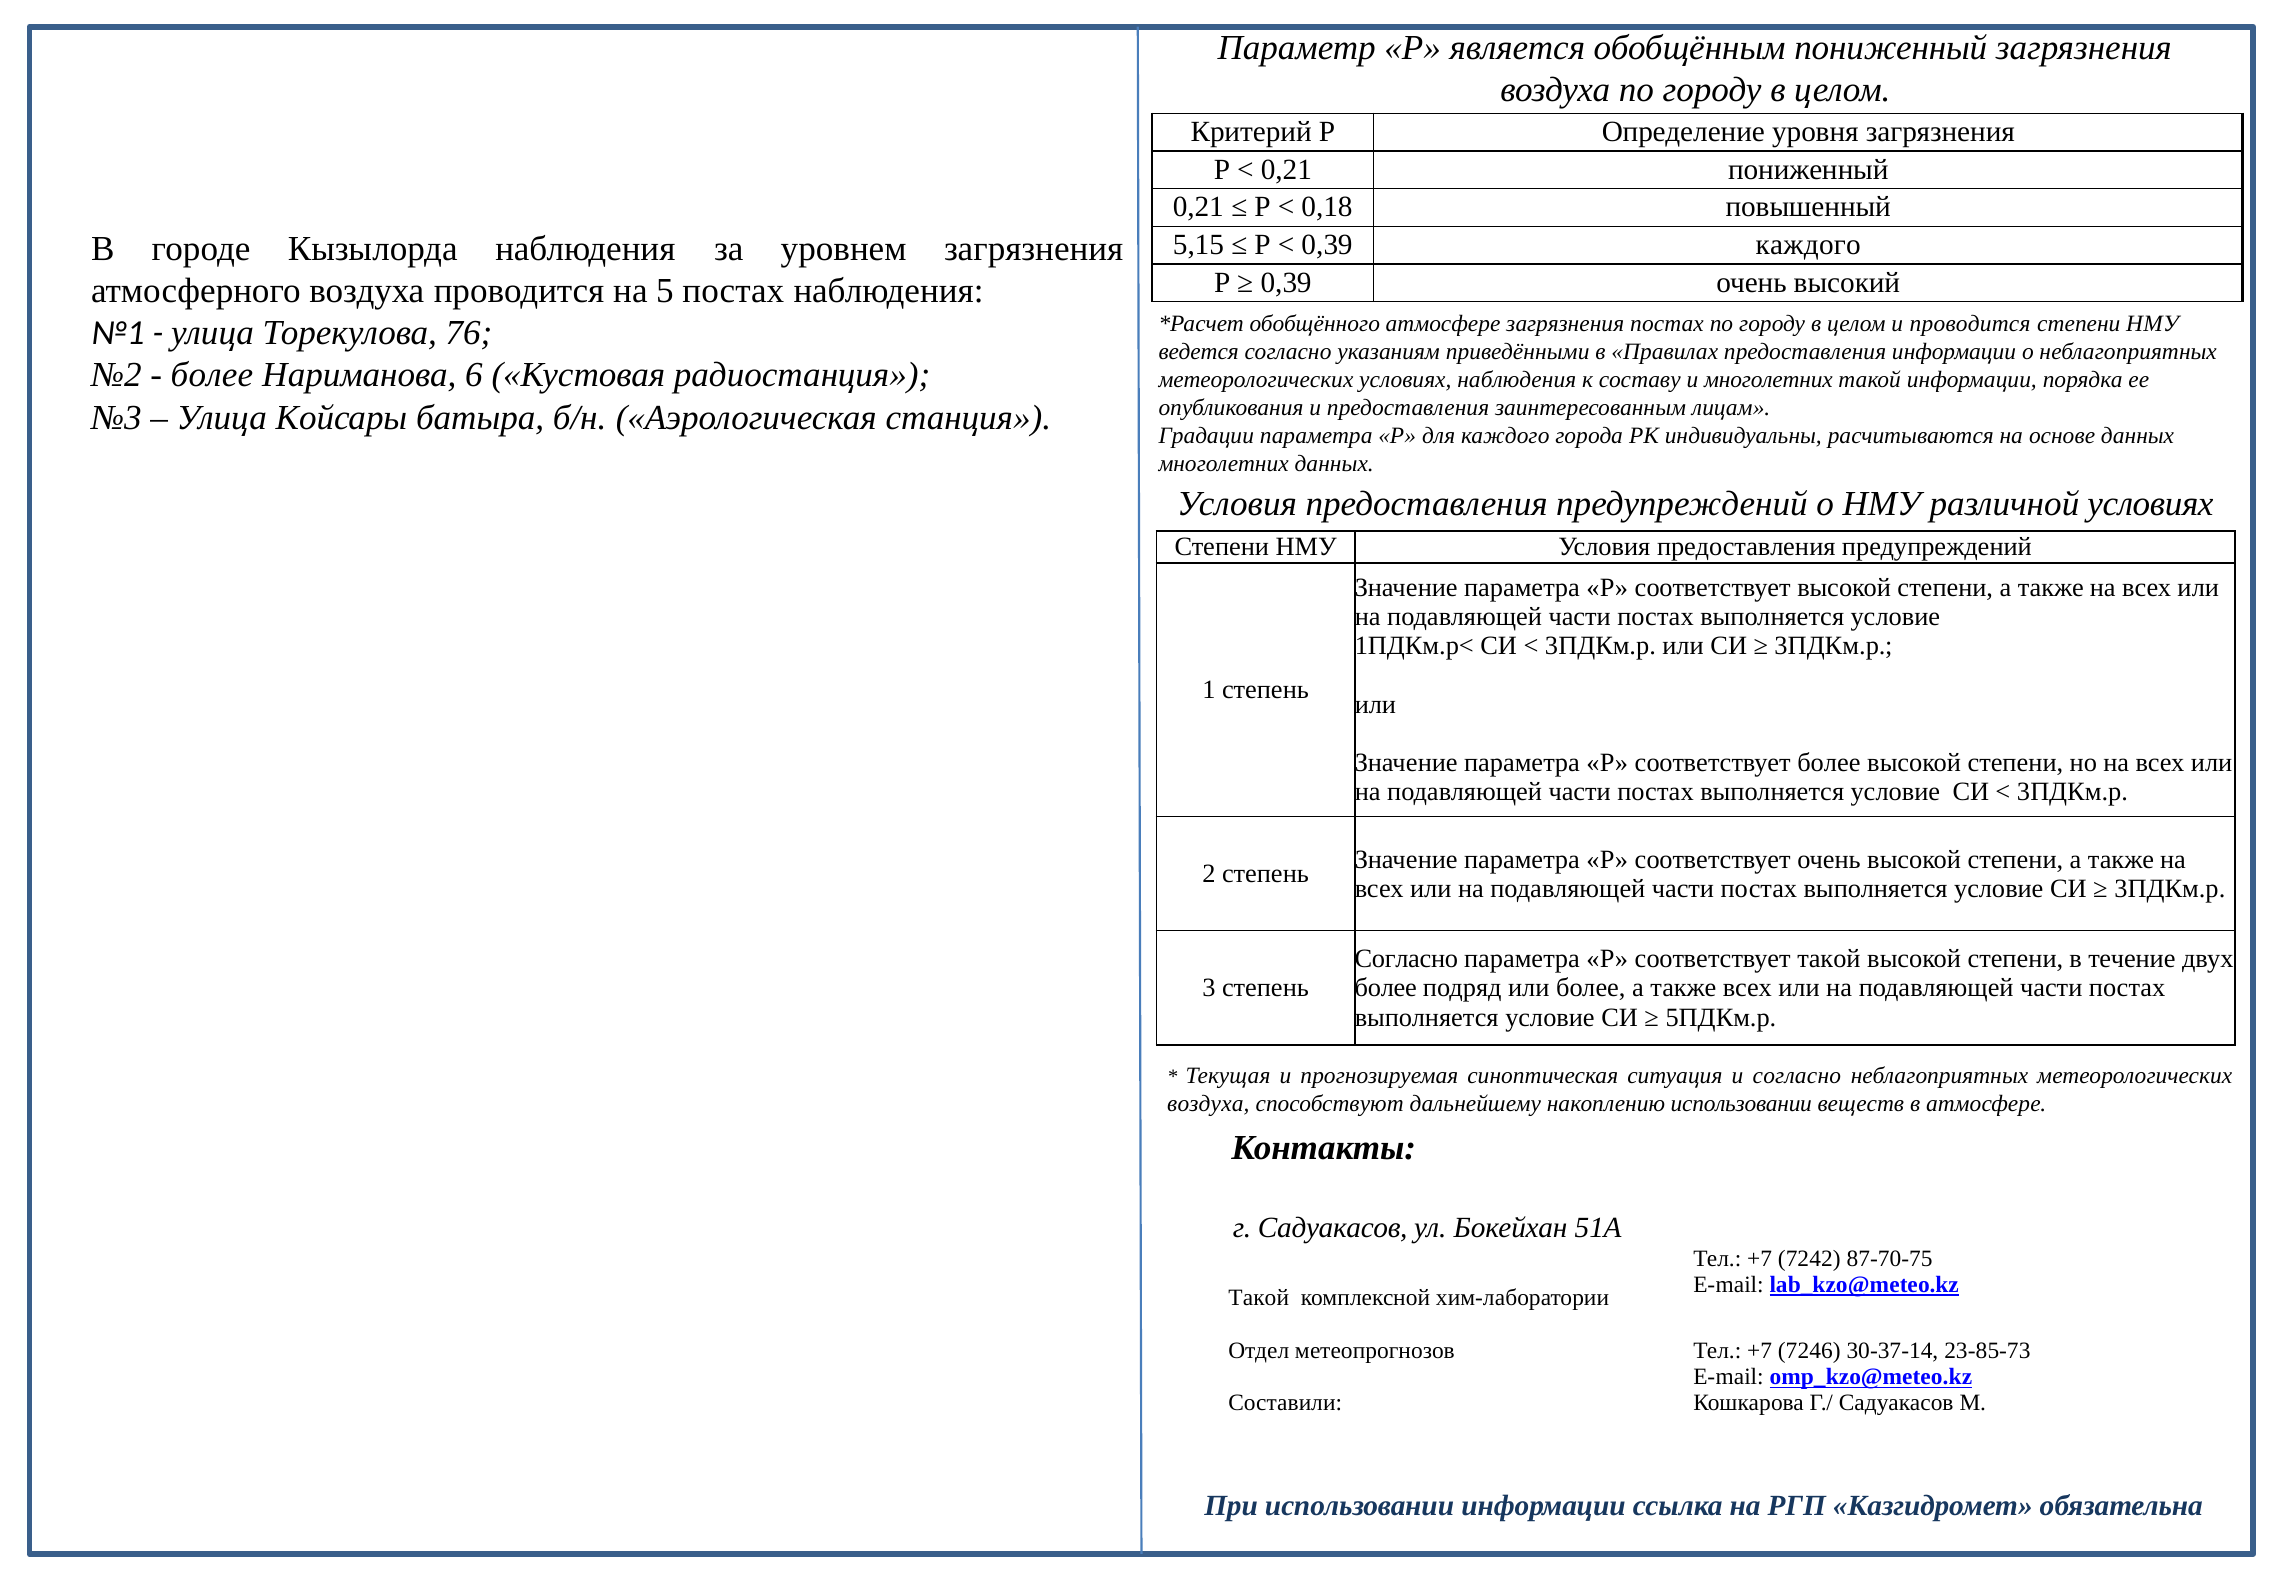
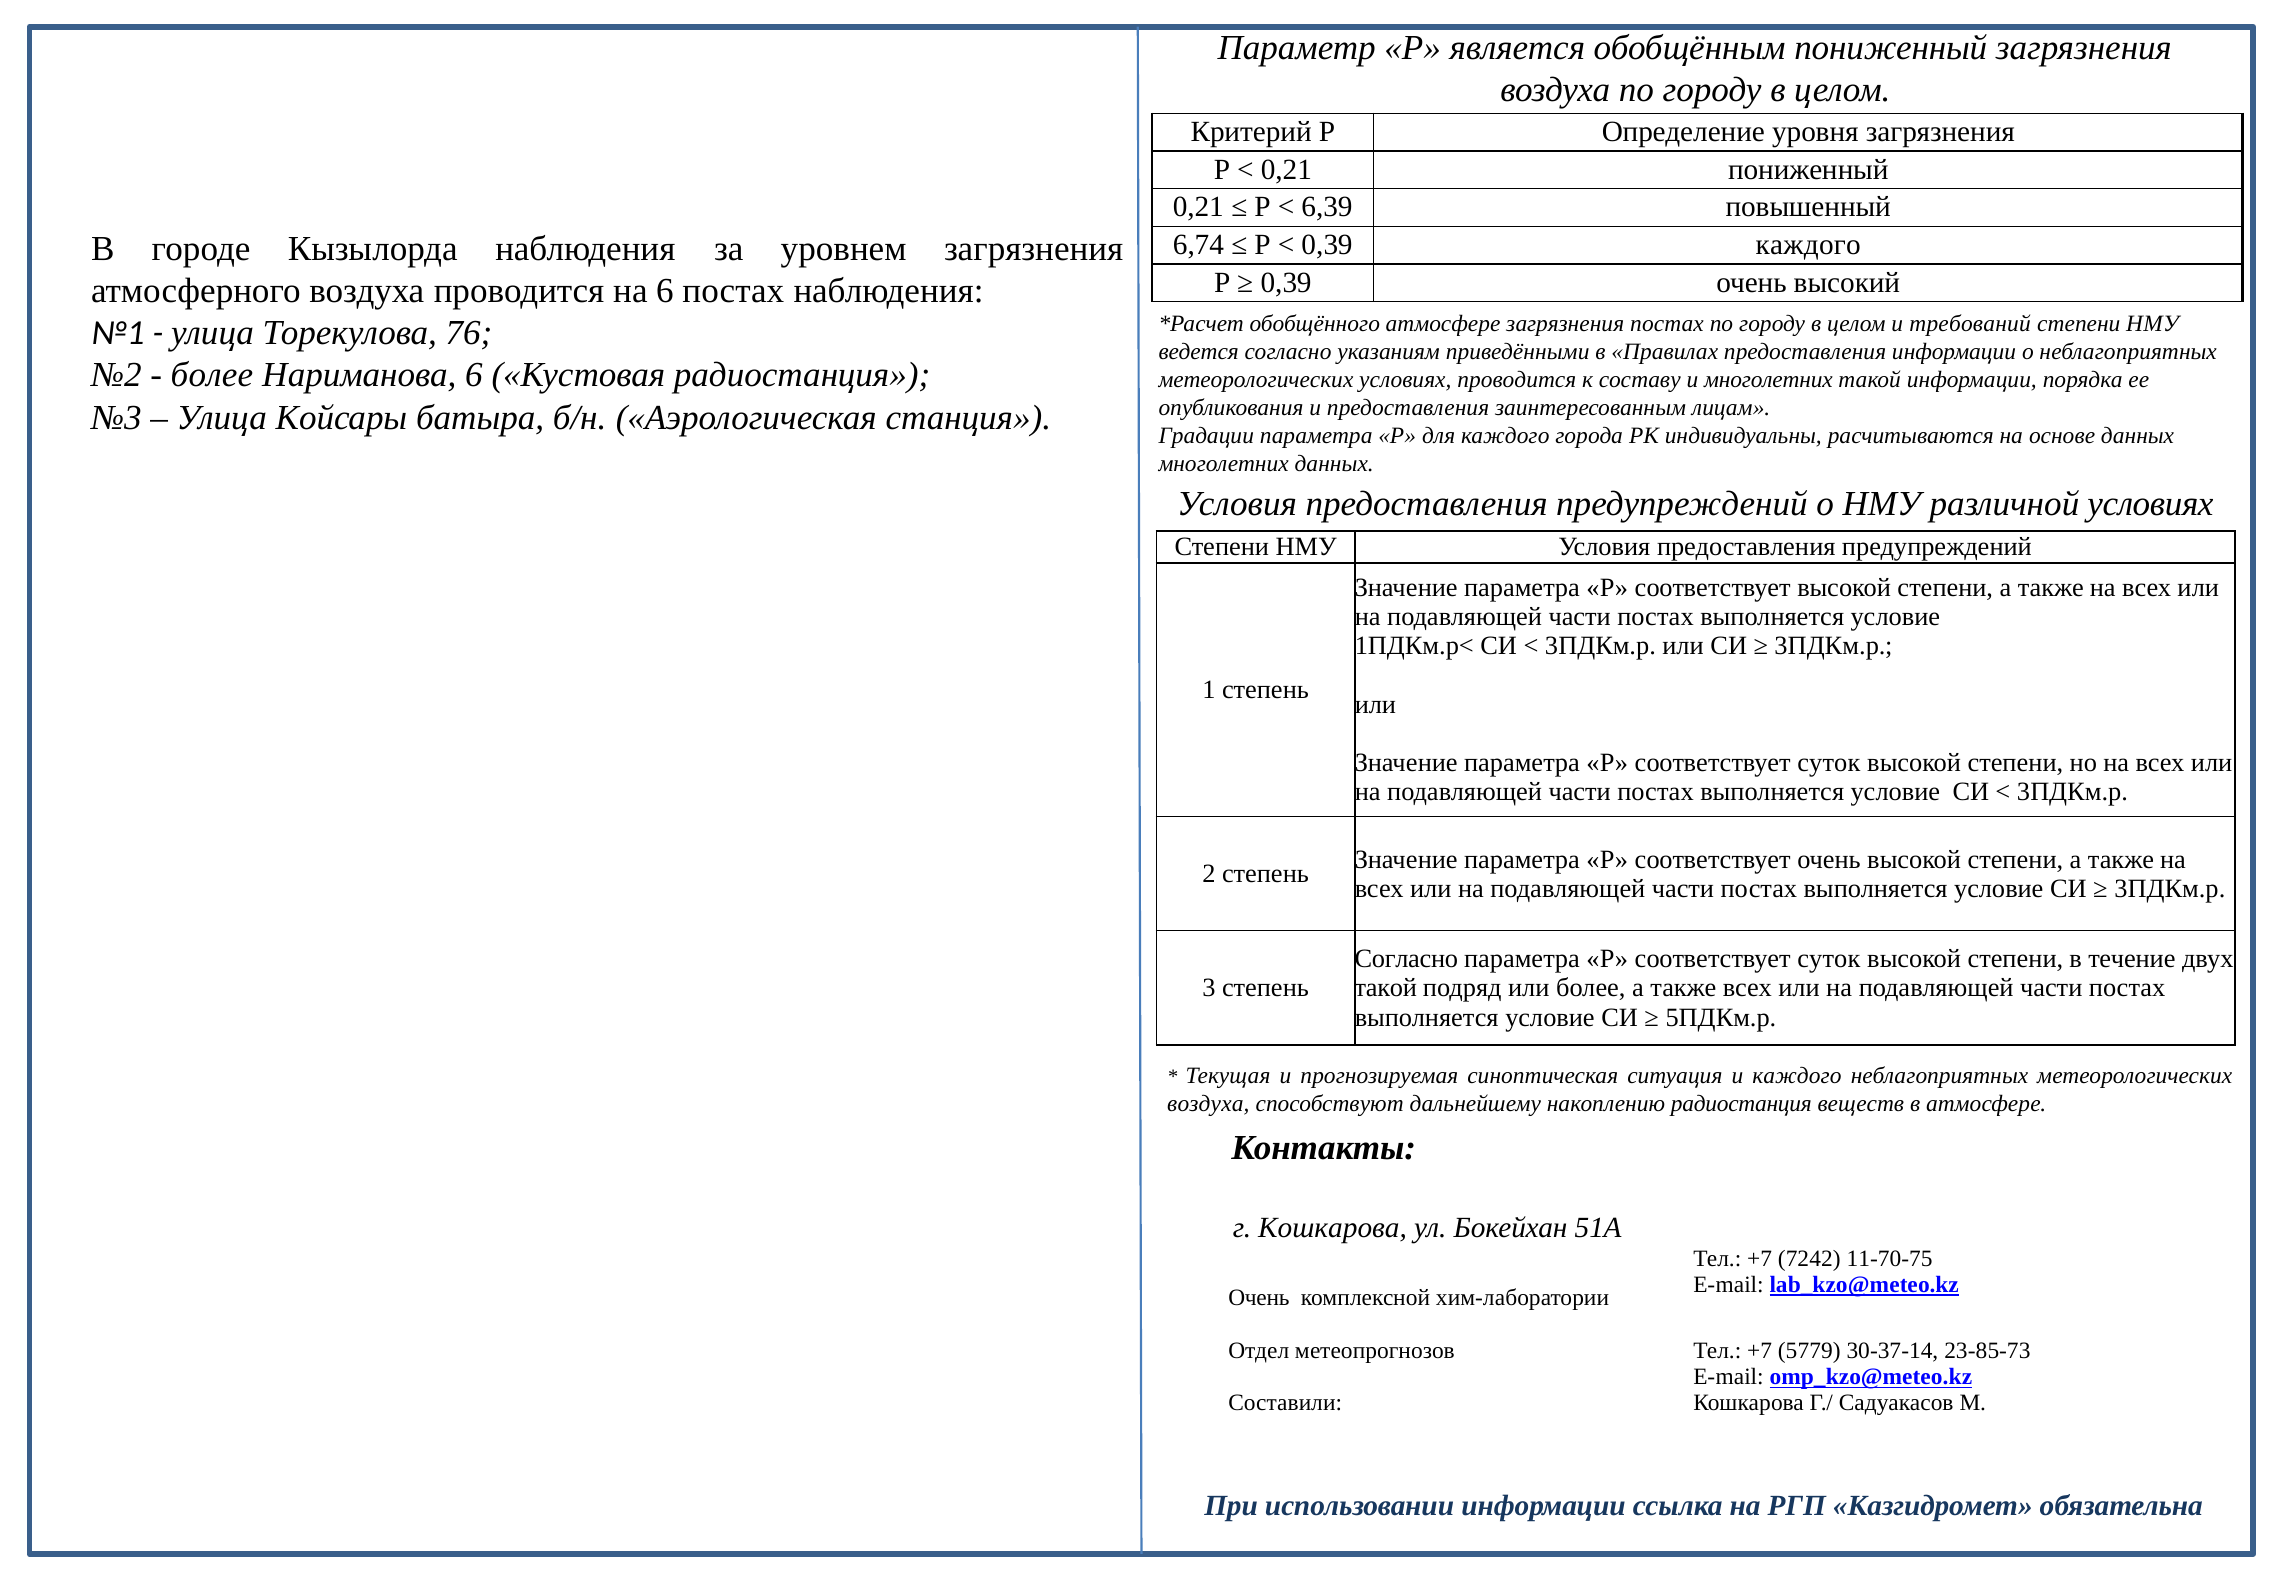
0,18: 0,18 -> 6,39
5,15: 5,15 -> 6,74
на 5: 5 -> 6
и проводится: проводится -> требований
условиях наблюдения: наблюдения -> проводится
более at (1829, 763): более -> суток
такой at (1829, 959): такой -> суток
более at (1386, 988): более -> такой
и согласно: согласно -> каждого
накоплению использовании: использовании -> радиостанция
г Садуакасов: Садуакасов -> Кошкарова
87-70-75: 87-70-75 -> 11-70-75
Такой at (1259, 1297): Такой -> Очень
7246: 7246 -> 5779
